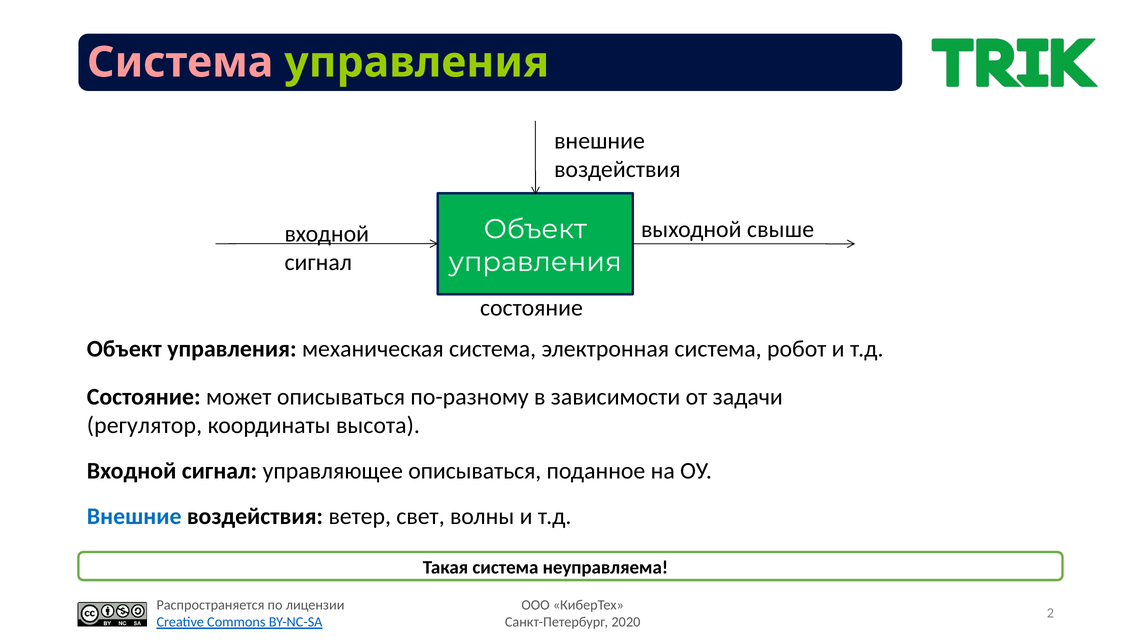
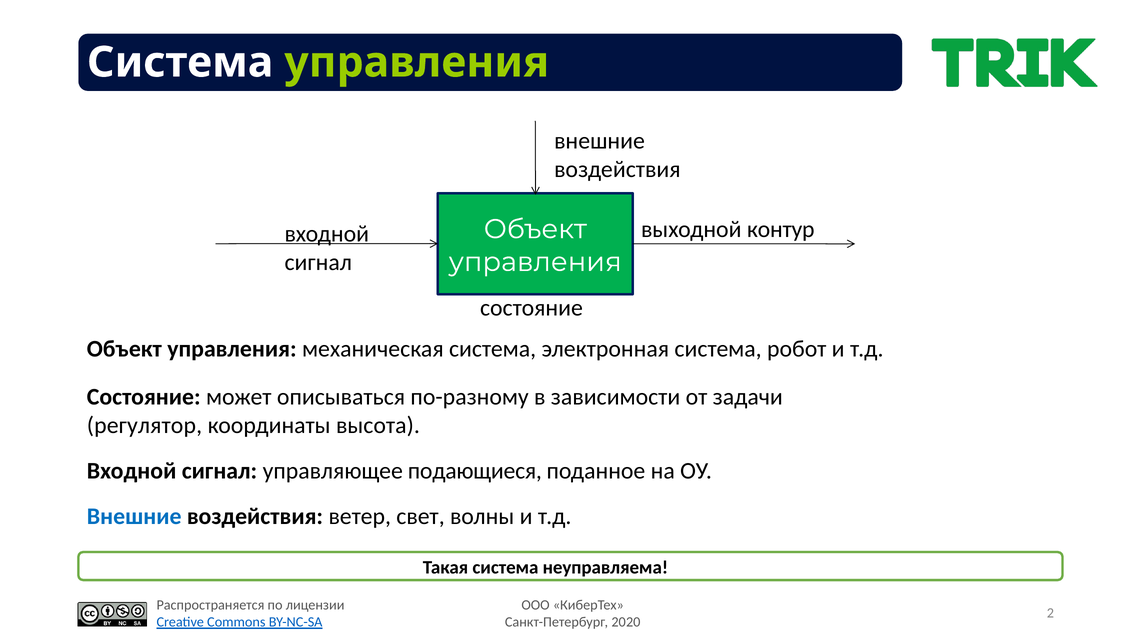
Система at (180, 62) colour: pink -> white
свыше: свыше -> контур
управляющее описываться: описываться -> подающиеся
